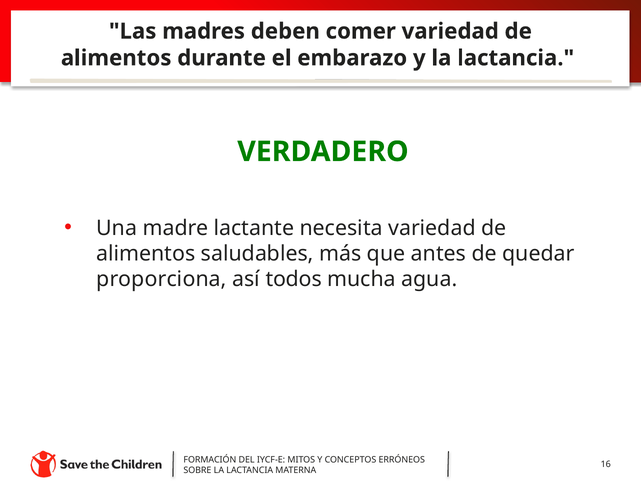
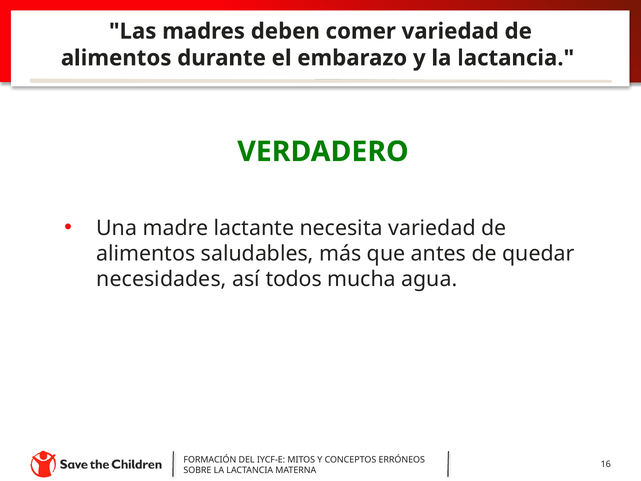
proporciona: proporciona -> necesidades
